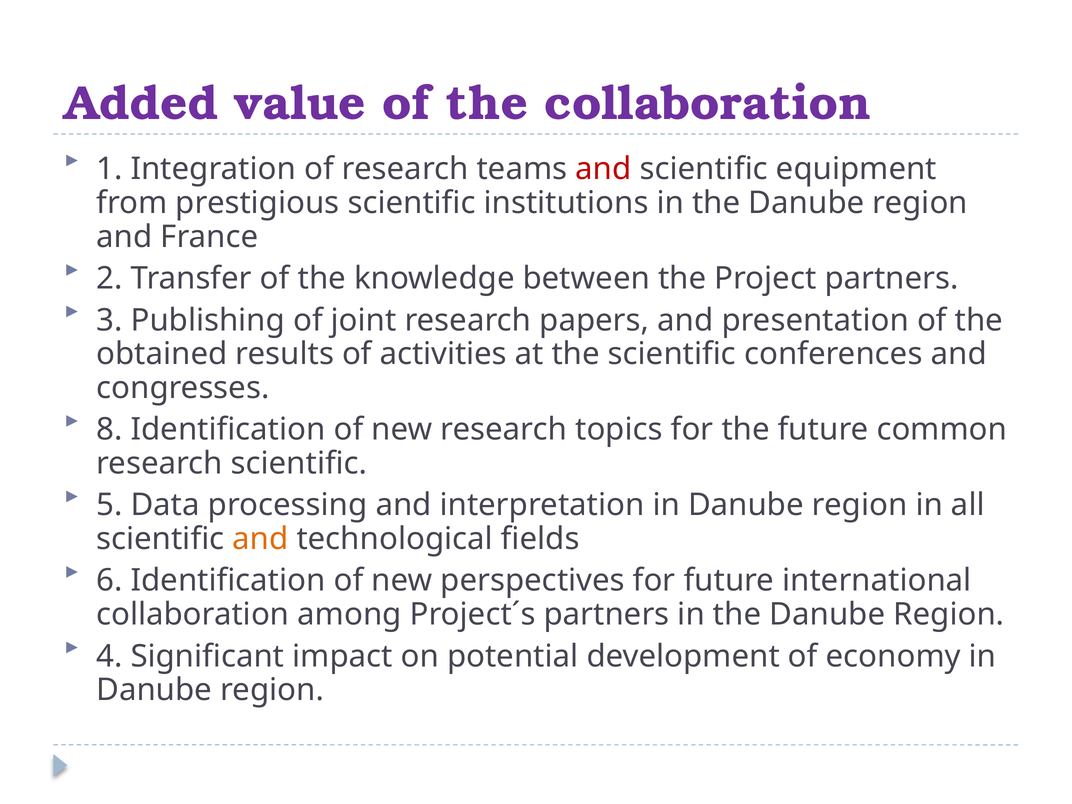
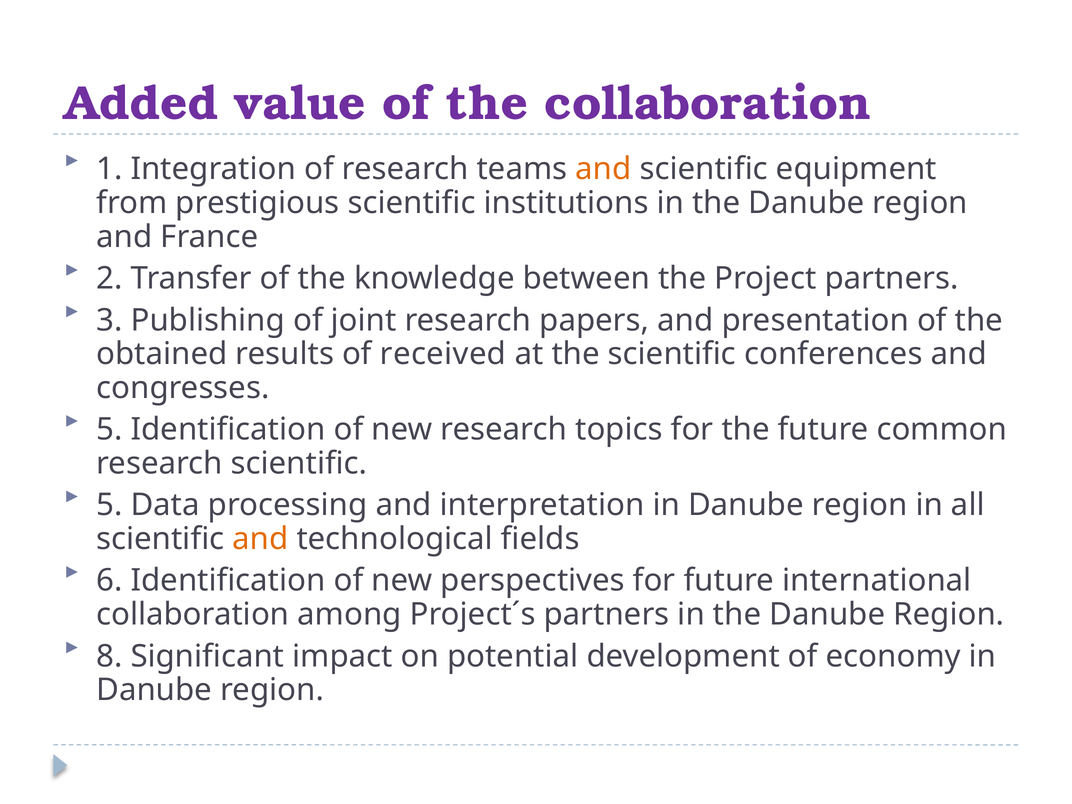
and at (603, 169) colour: red -> orange
activities: activities -> received
8 at (109, 430): 8 -> 5
4: 4 -> 8
